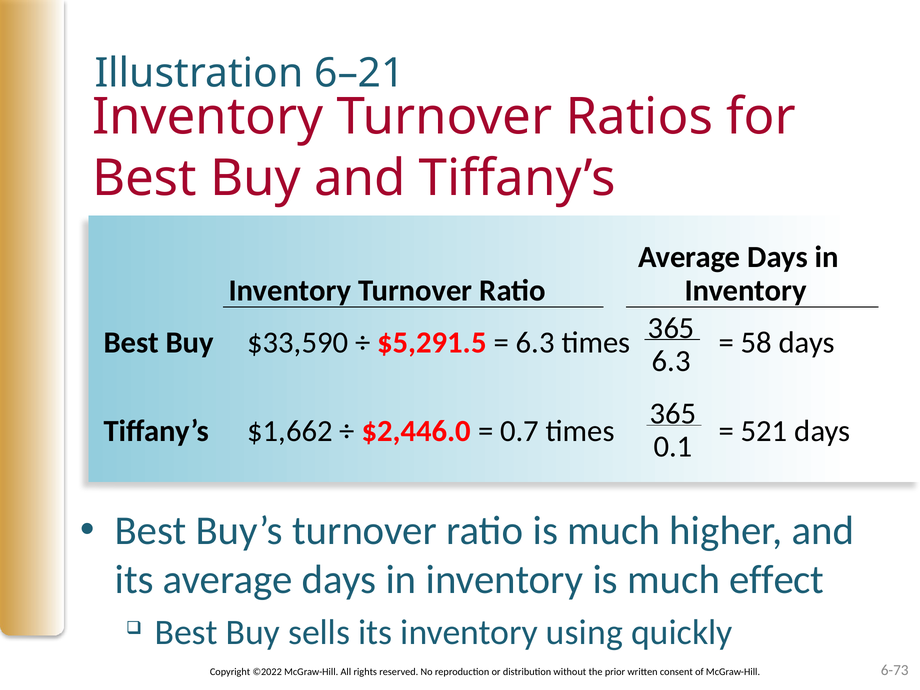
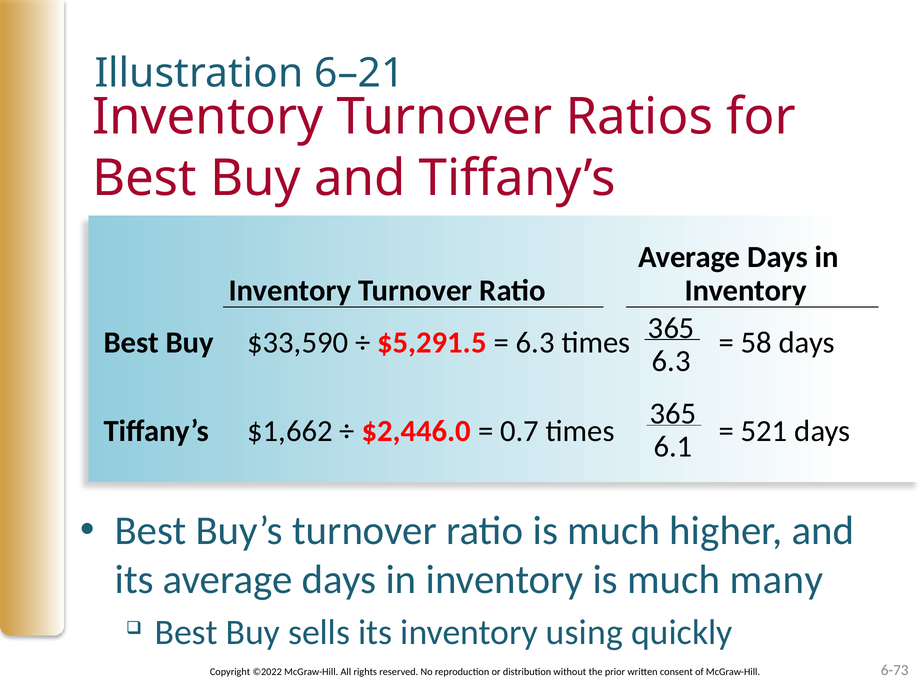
0.1: 0.1 -> 6.1
effect: effect -> many
